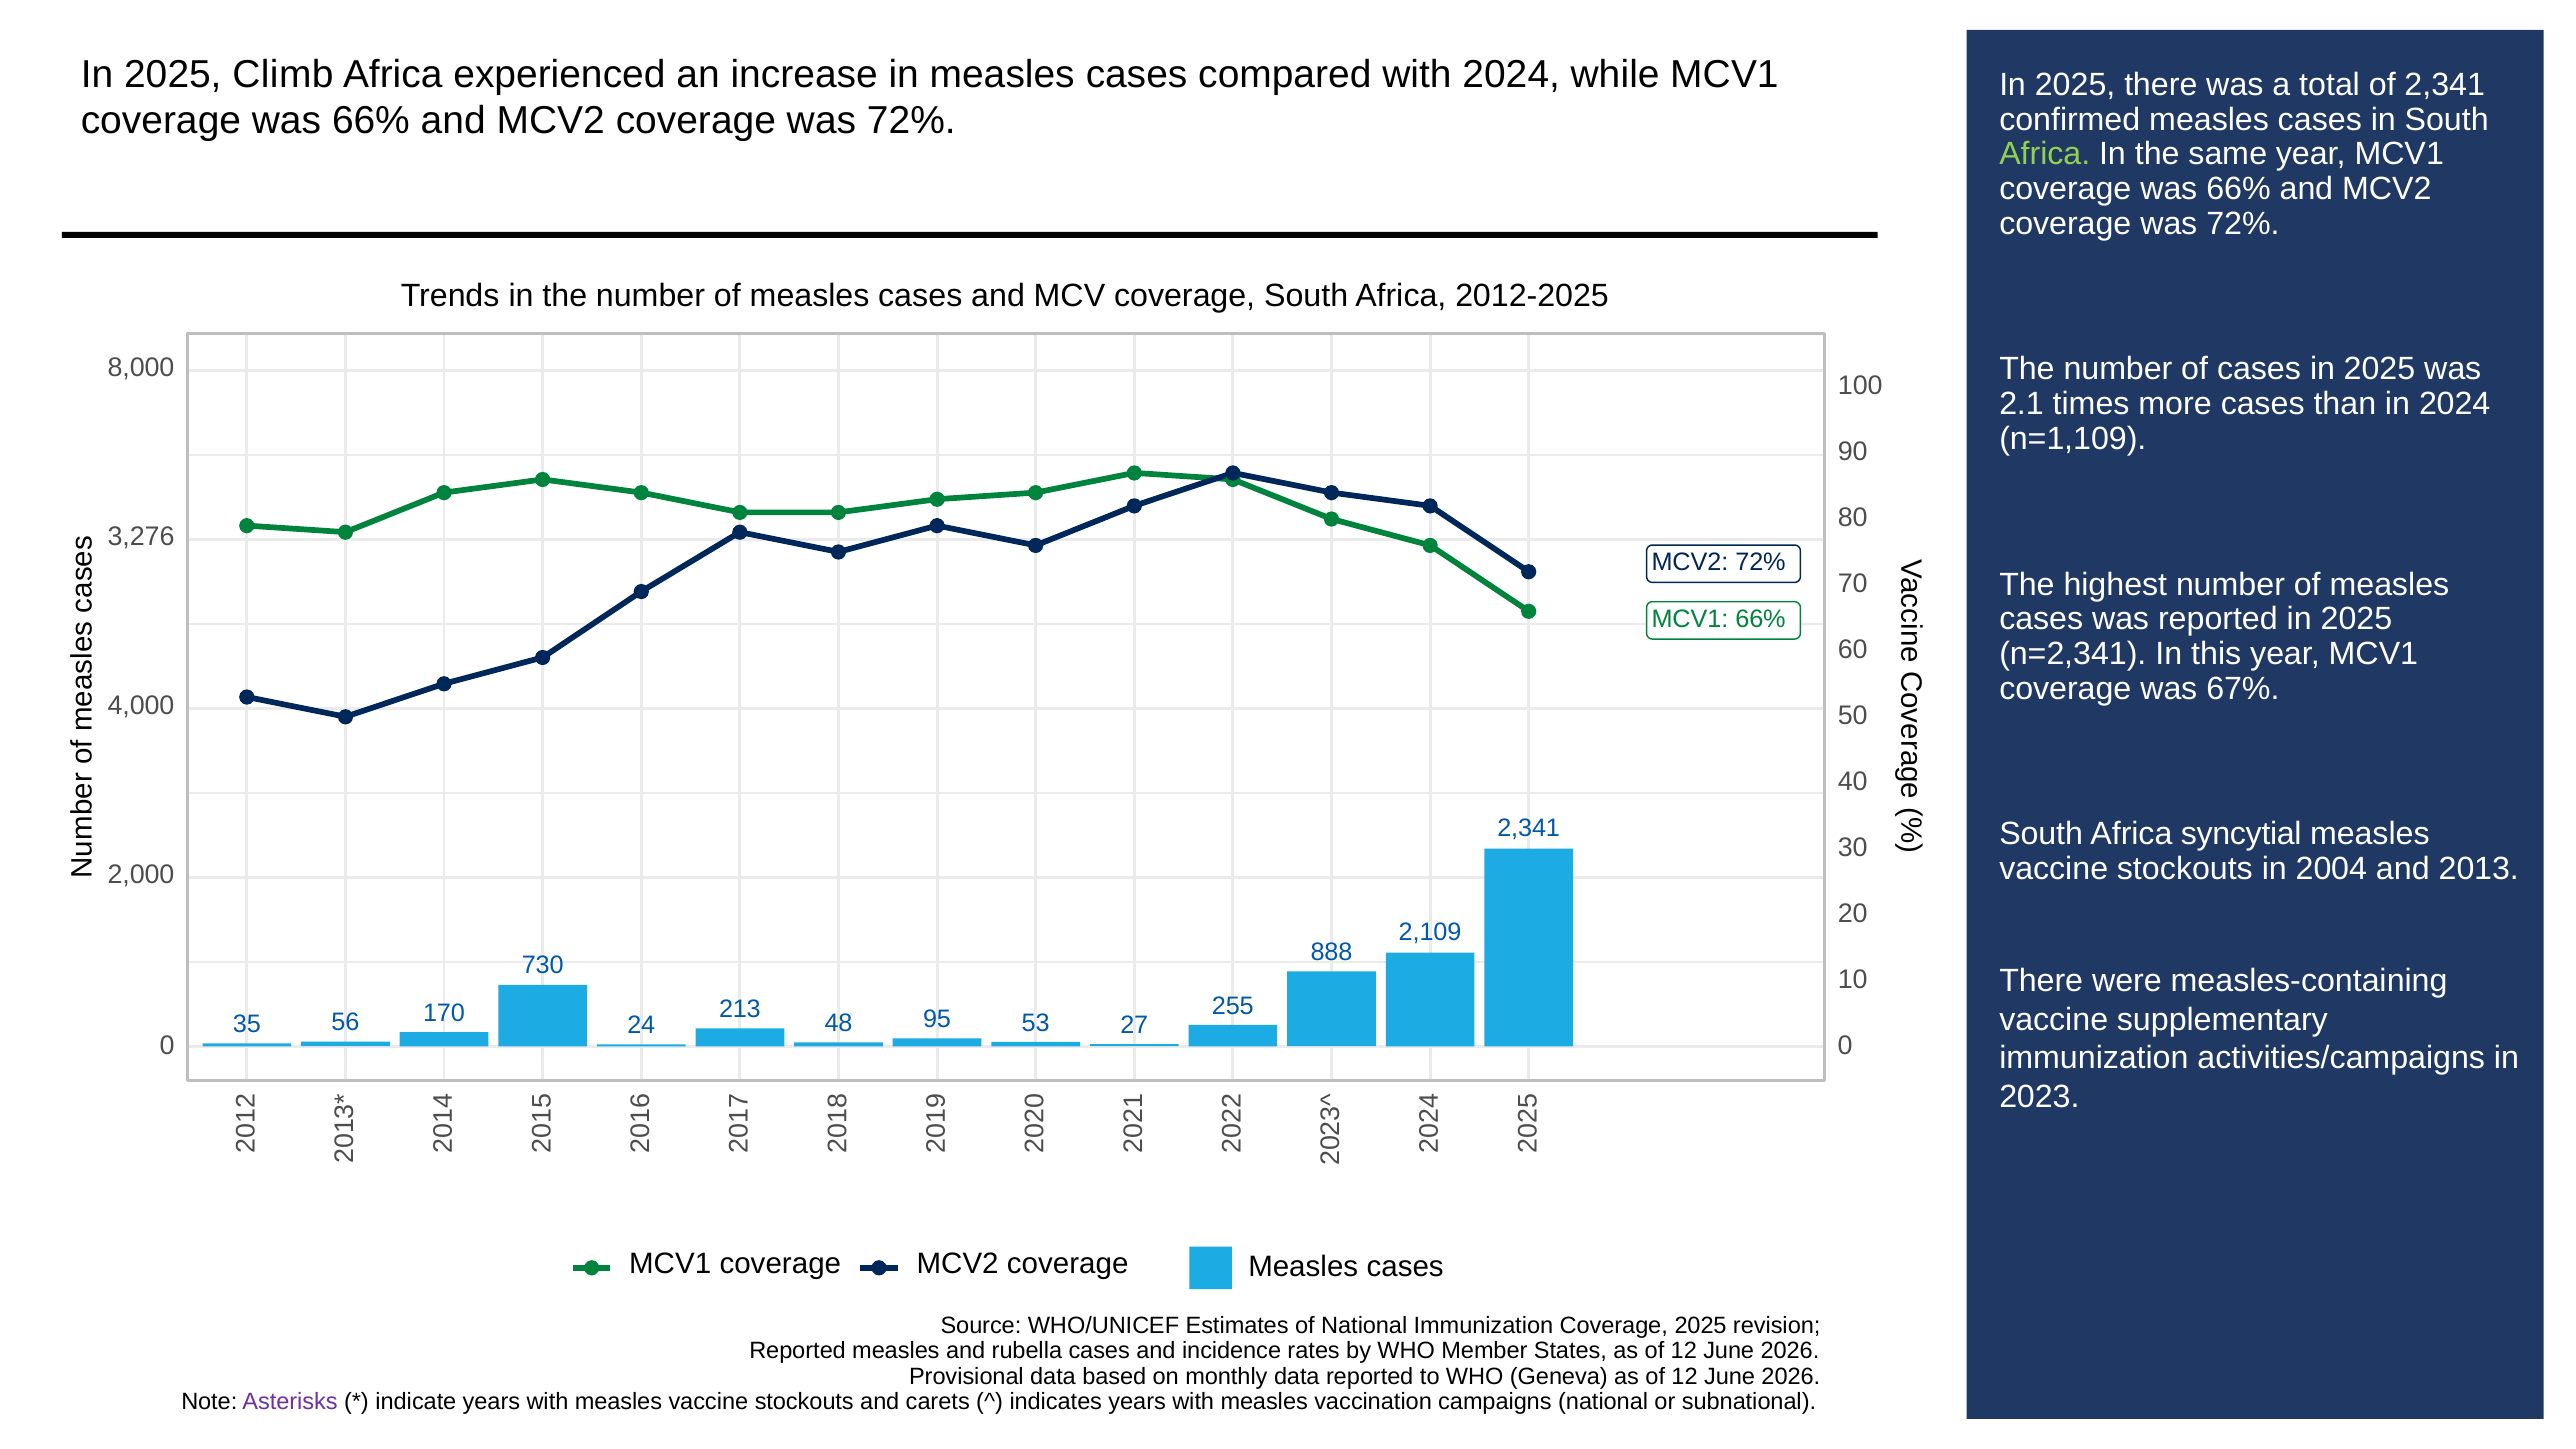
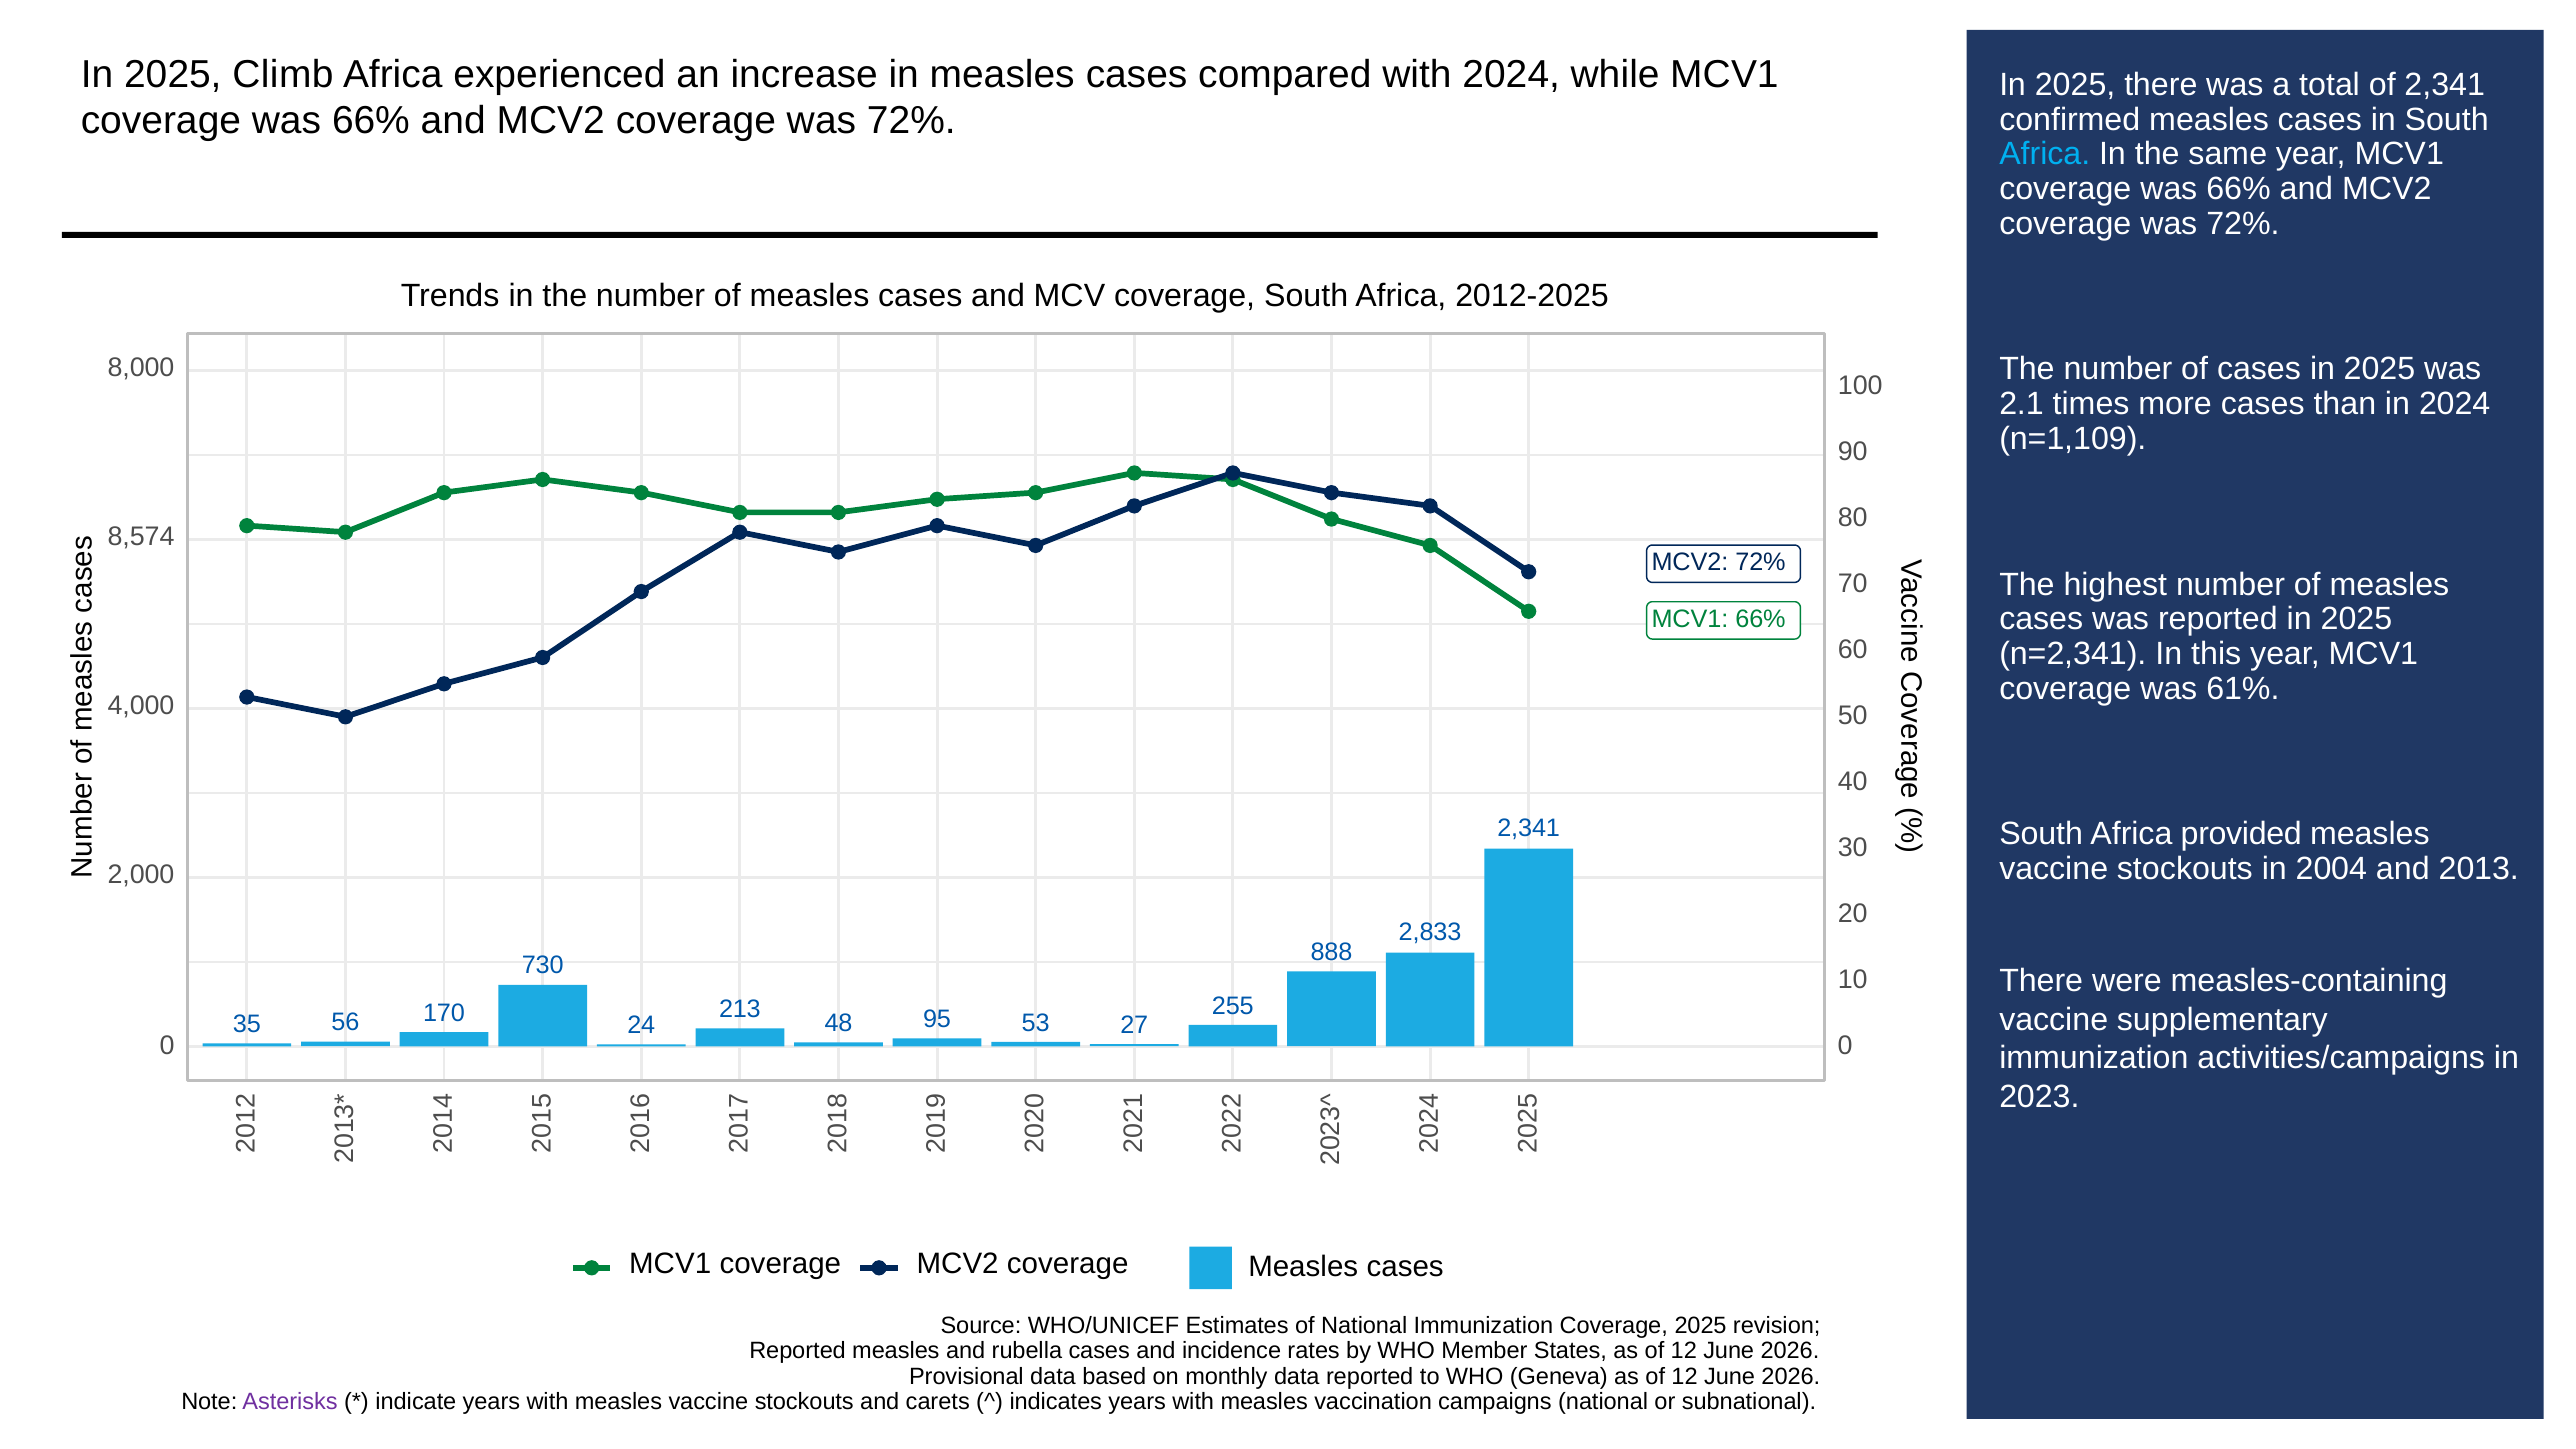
Africa at (2045, 154) colour: light green -> light blue
3,276: 3,276 -> 8,574
67%: 67% -> 61%
syncytial: syncytial -> provided
2,109: 2,109 -> 2,833
